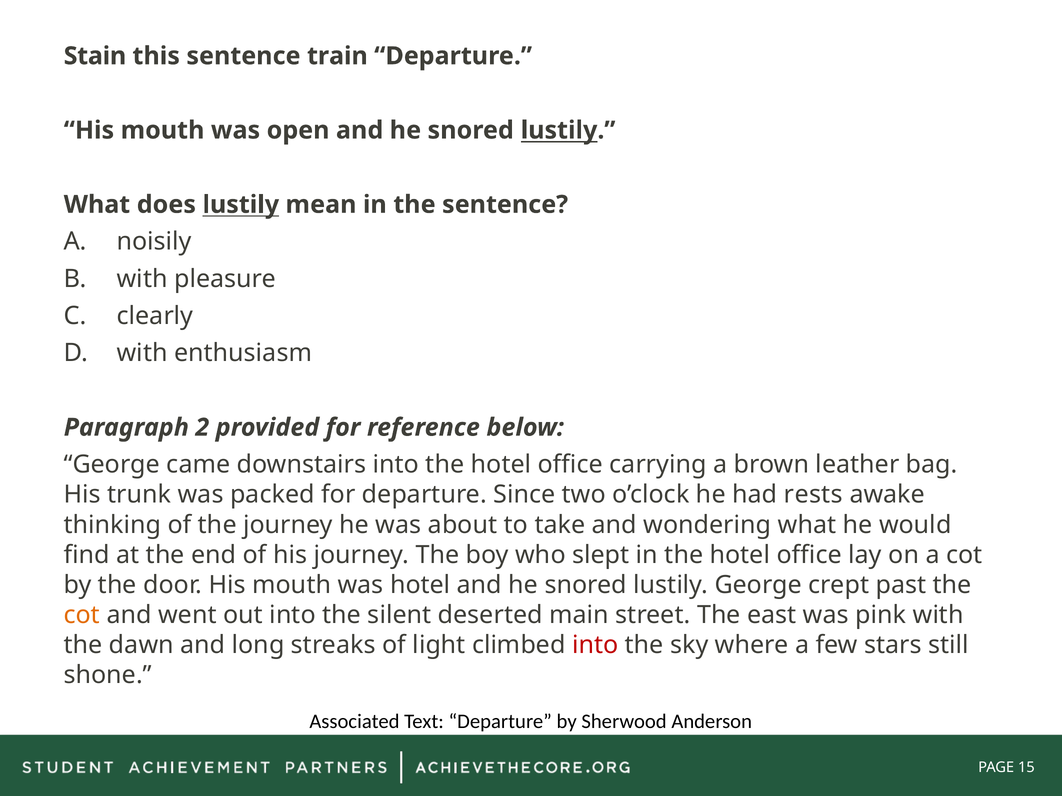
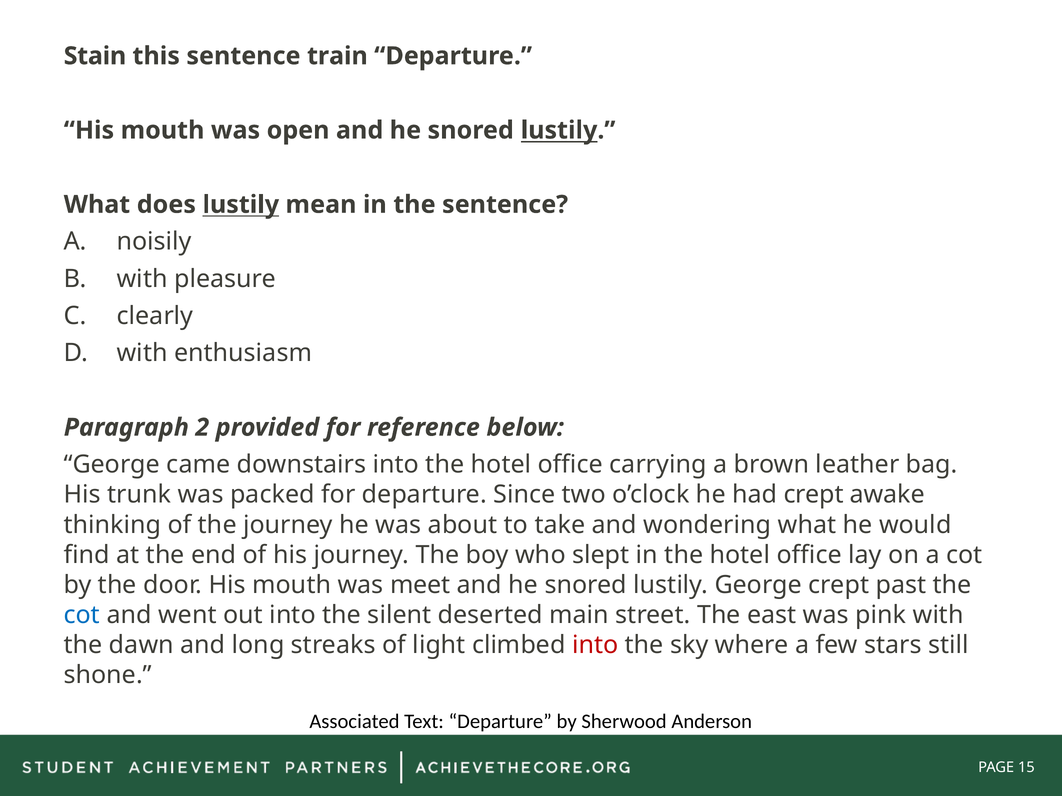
had rests: rests -> crept
was hotel: hotel -> meet
cot at (82, 615) colour: orange -> blue
